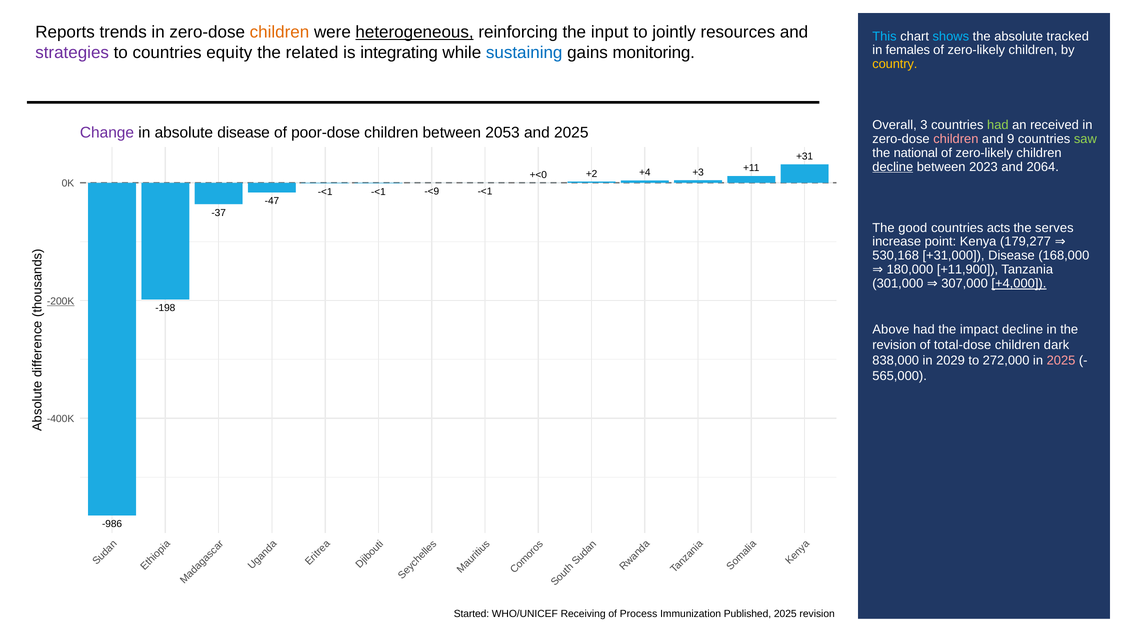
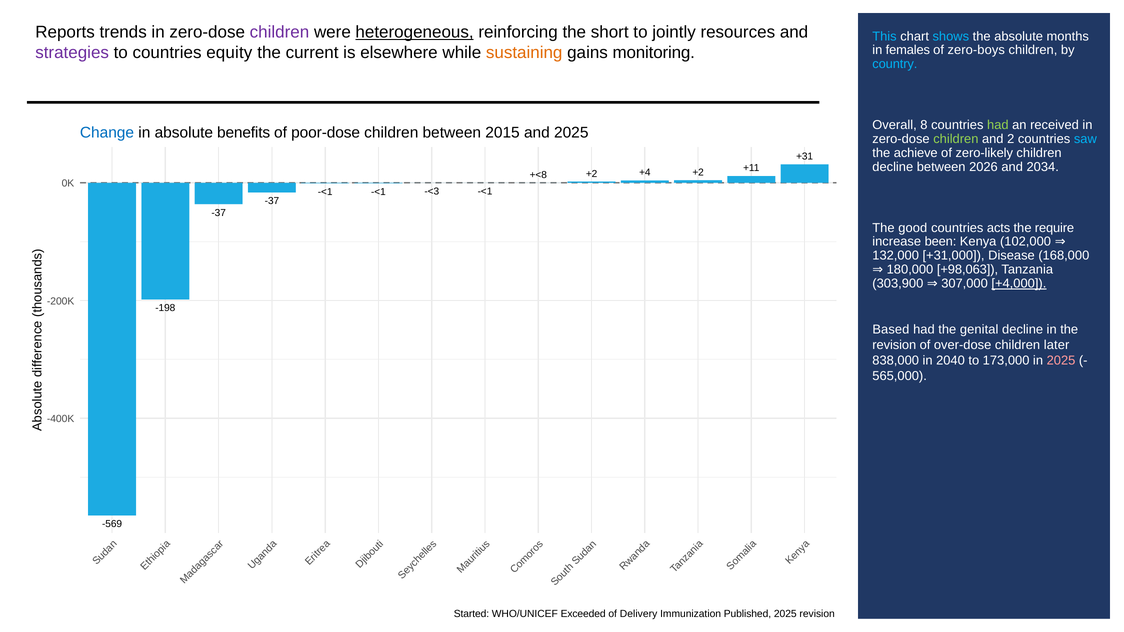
children at (279, 32) colour: orange -> purple
input: input -> short
tracked: tracked -> months
zero-likely at (976, 50): zero-likely -> zero-boys
related: related -> current
integrating: integrating -> elsewhere
sustaining colour: blue -> orange
country colour: yellow -> light blue
3: 3 -> 8
Change colour: purple -> blue
absolute disease: disease -> benefits
2053: 2053 -> 2015
children at (956, 139) colour: pink -> light green
9: 9 -> 2
saw colour: light green -> light blue
national: national -> achieve
decline at (893, 167) underline: present -> none
2023: 2023 -> 2026
2064: 2064 -> 2034
+<0: +<0 -> +<8
+4 +3: +3 -> +2
-<9: -<9 -> -<3
-47 at (272, 201): -47 -> -37
serves: serves -> require
point: point -> been
179,277: 179,277 -> 102,000
530,168: 530,168 -> 132,000
+11,900: +11,900 -> +98,063
301,000: 301,000 -> 303,900
-200K underline: present -> none
Above: Above -> Based
impact: impact -> genital
total-dose: total-dose -> over-dose
dark: dark -> later
2029: 2029 -> 2040
272,000: 272,000 -> 173,000
-986: -986 -> -569
Receiving: Receiving -> Exceeded
Process: Process -> Delivery
